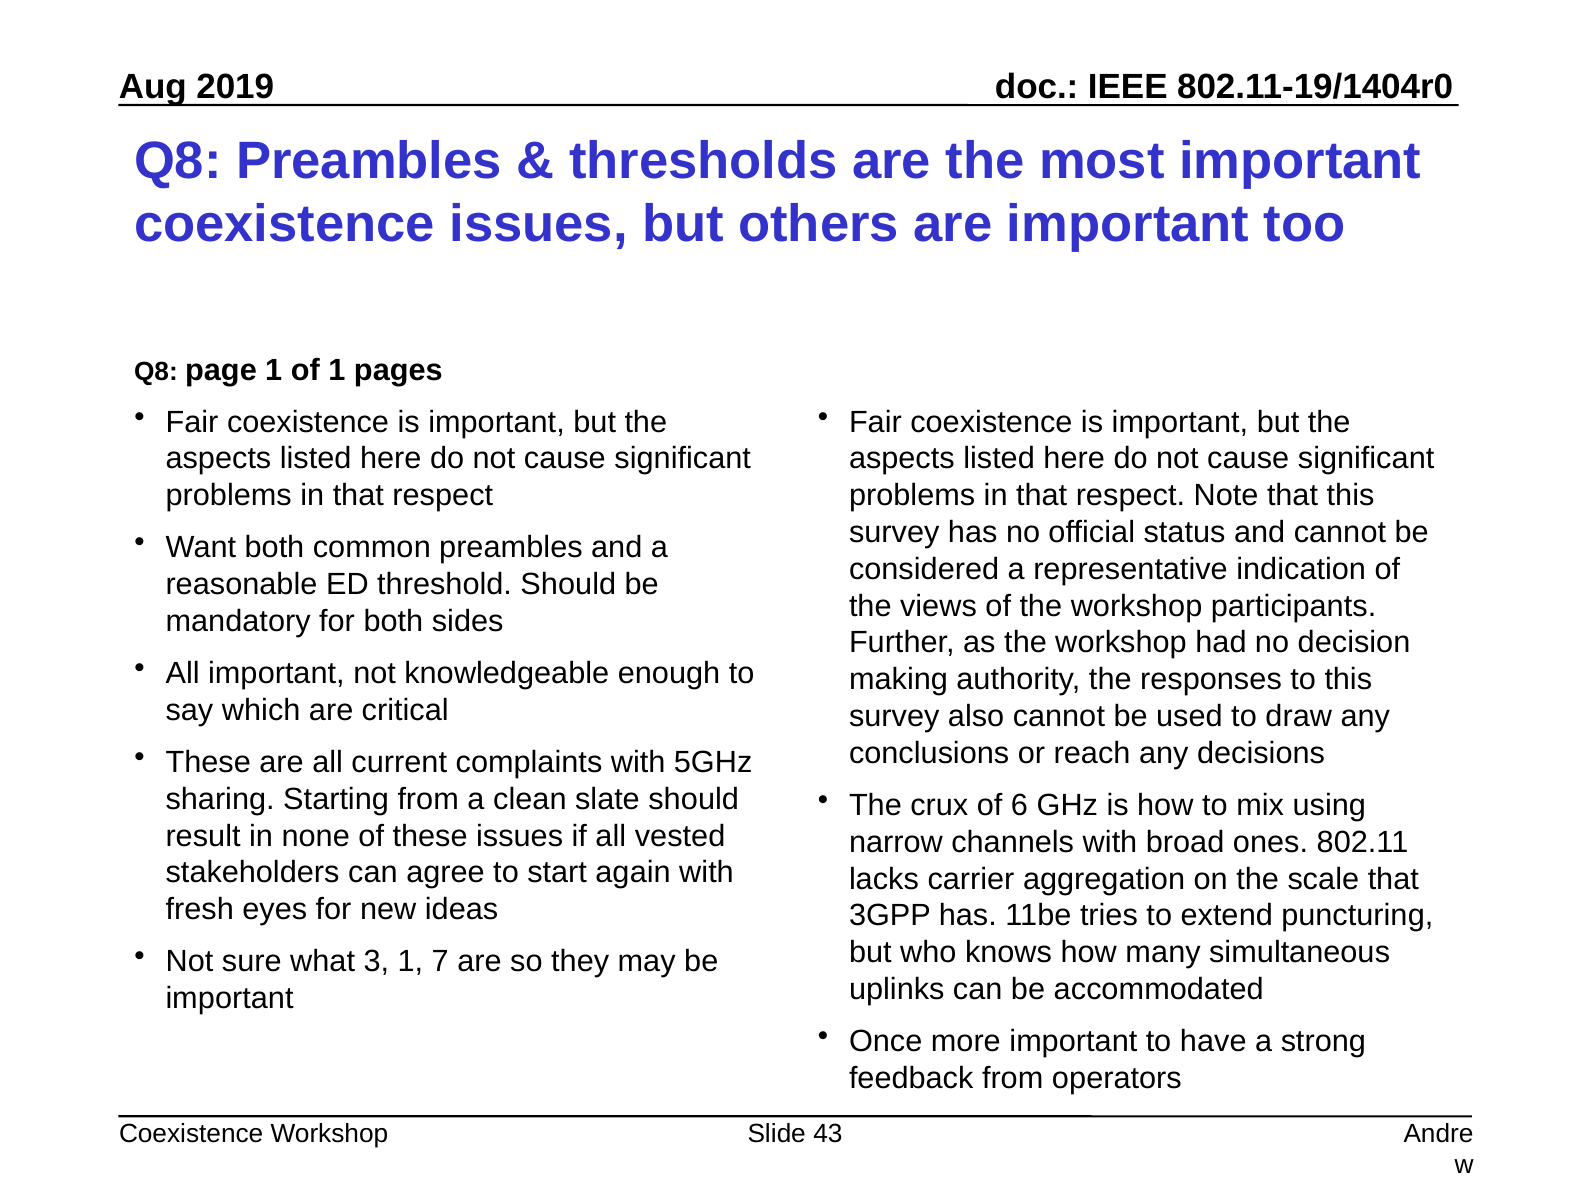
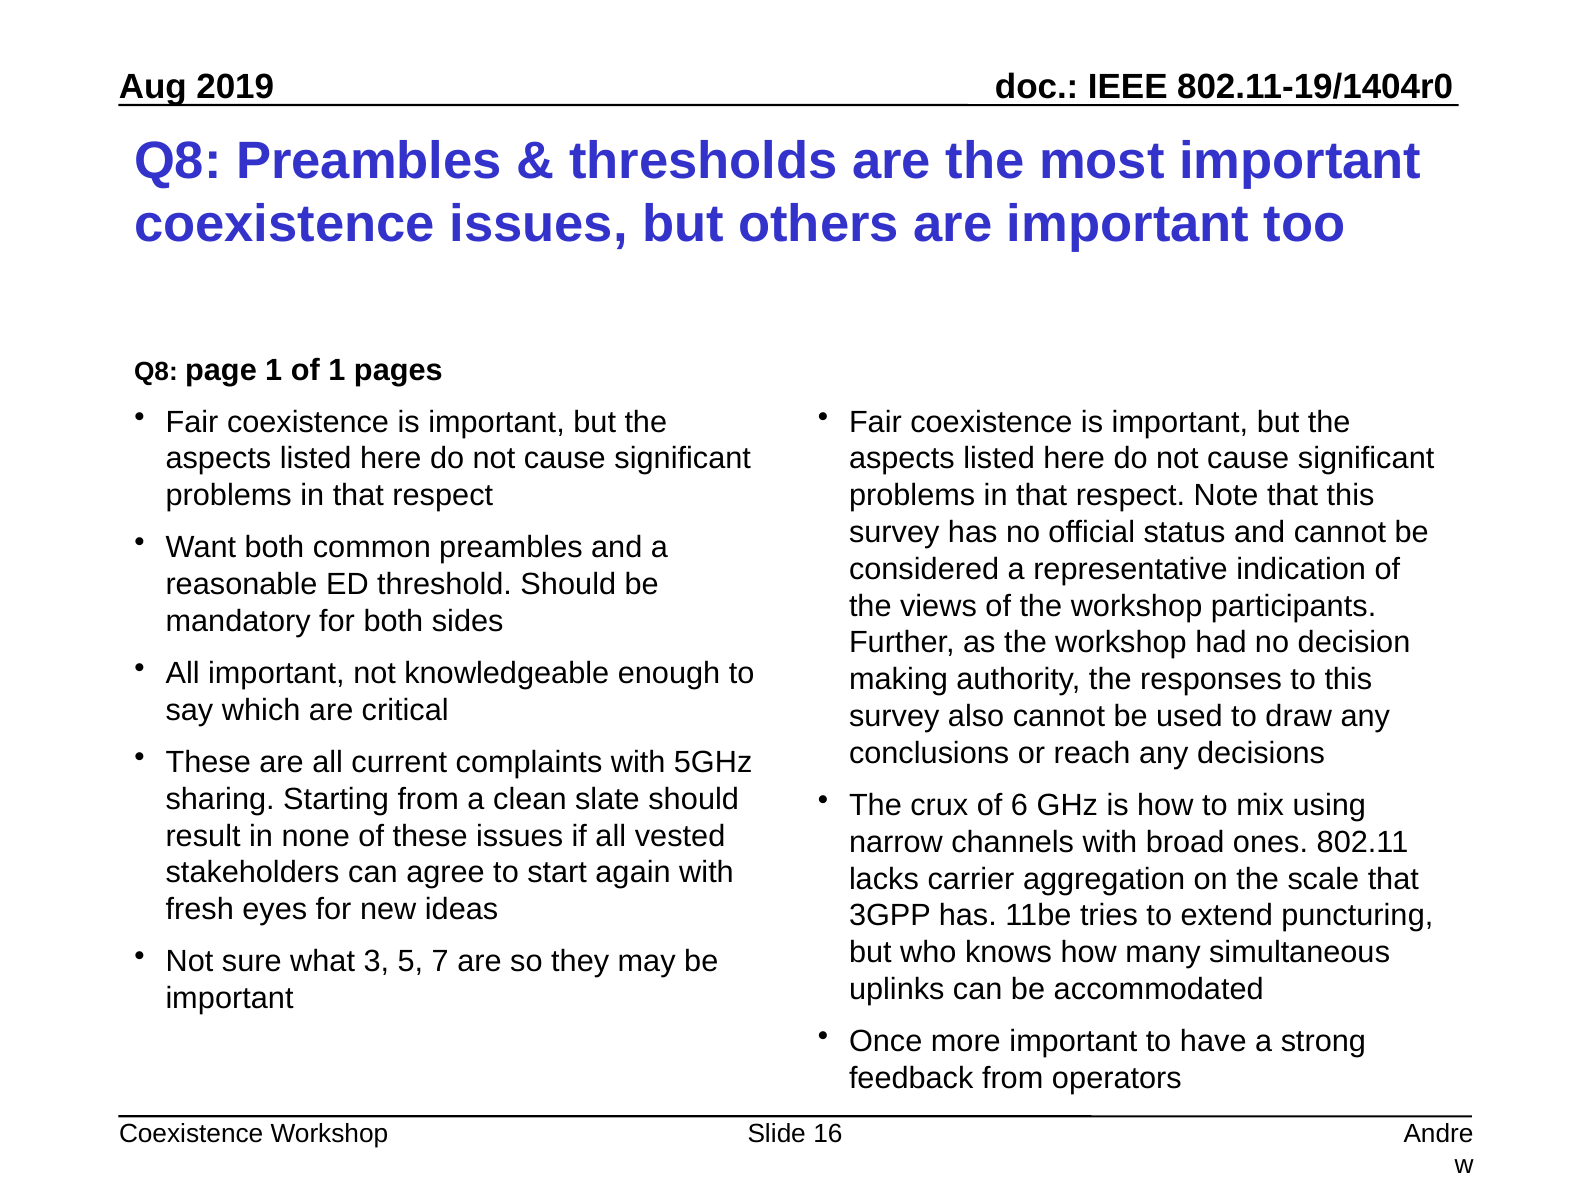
3 1: 1 -> 5
43: 43 -> 16
